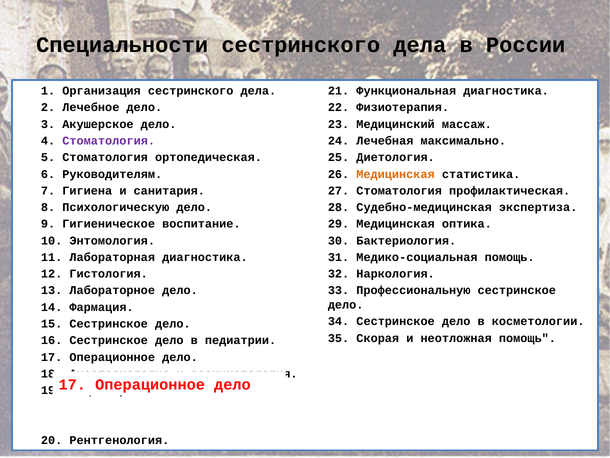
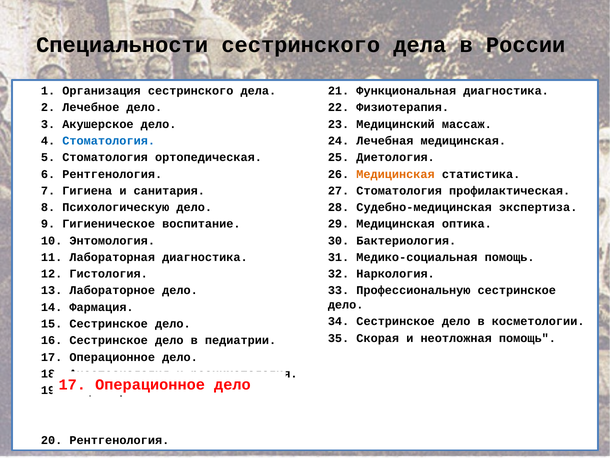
Стоматология at (109, 141) colour: purple -> blue
Лечебная максимально: максимально -> медицинская
6 Руководителям: Руководителям -> Рентгенология
